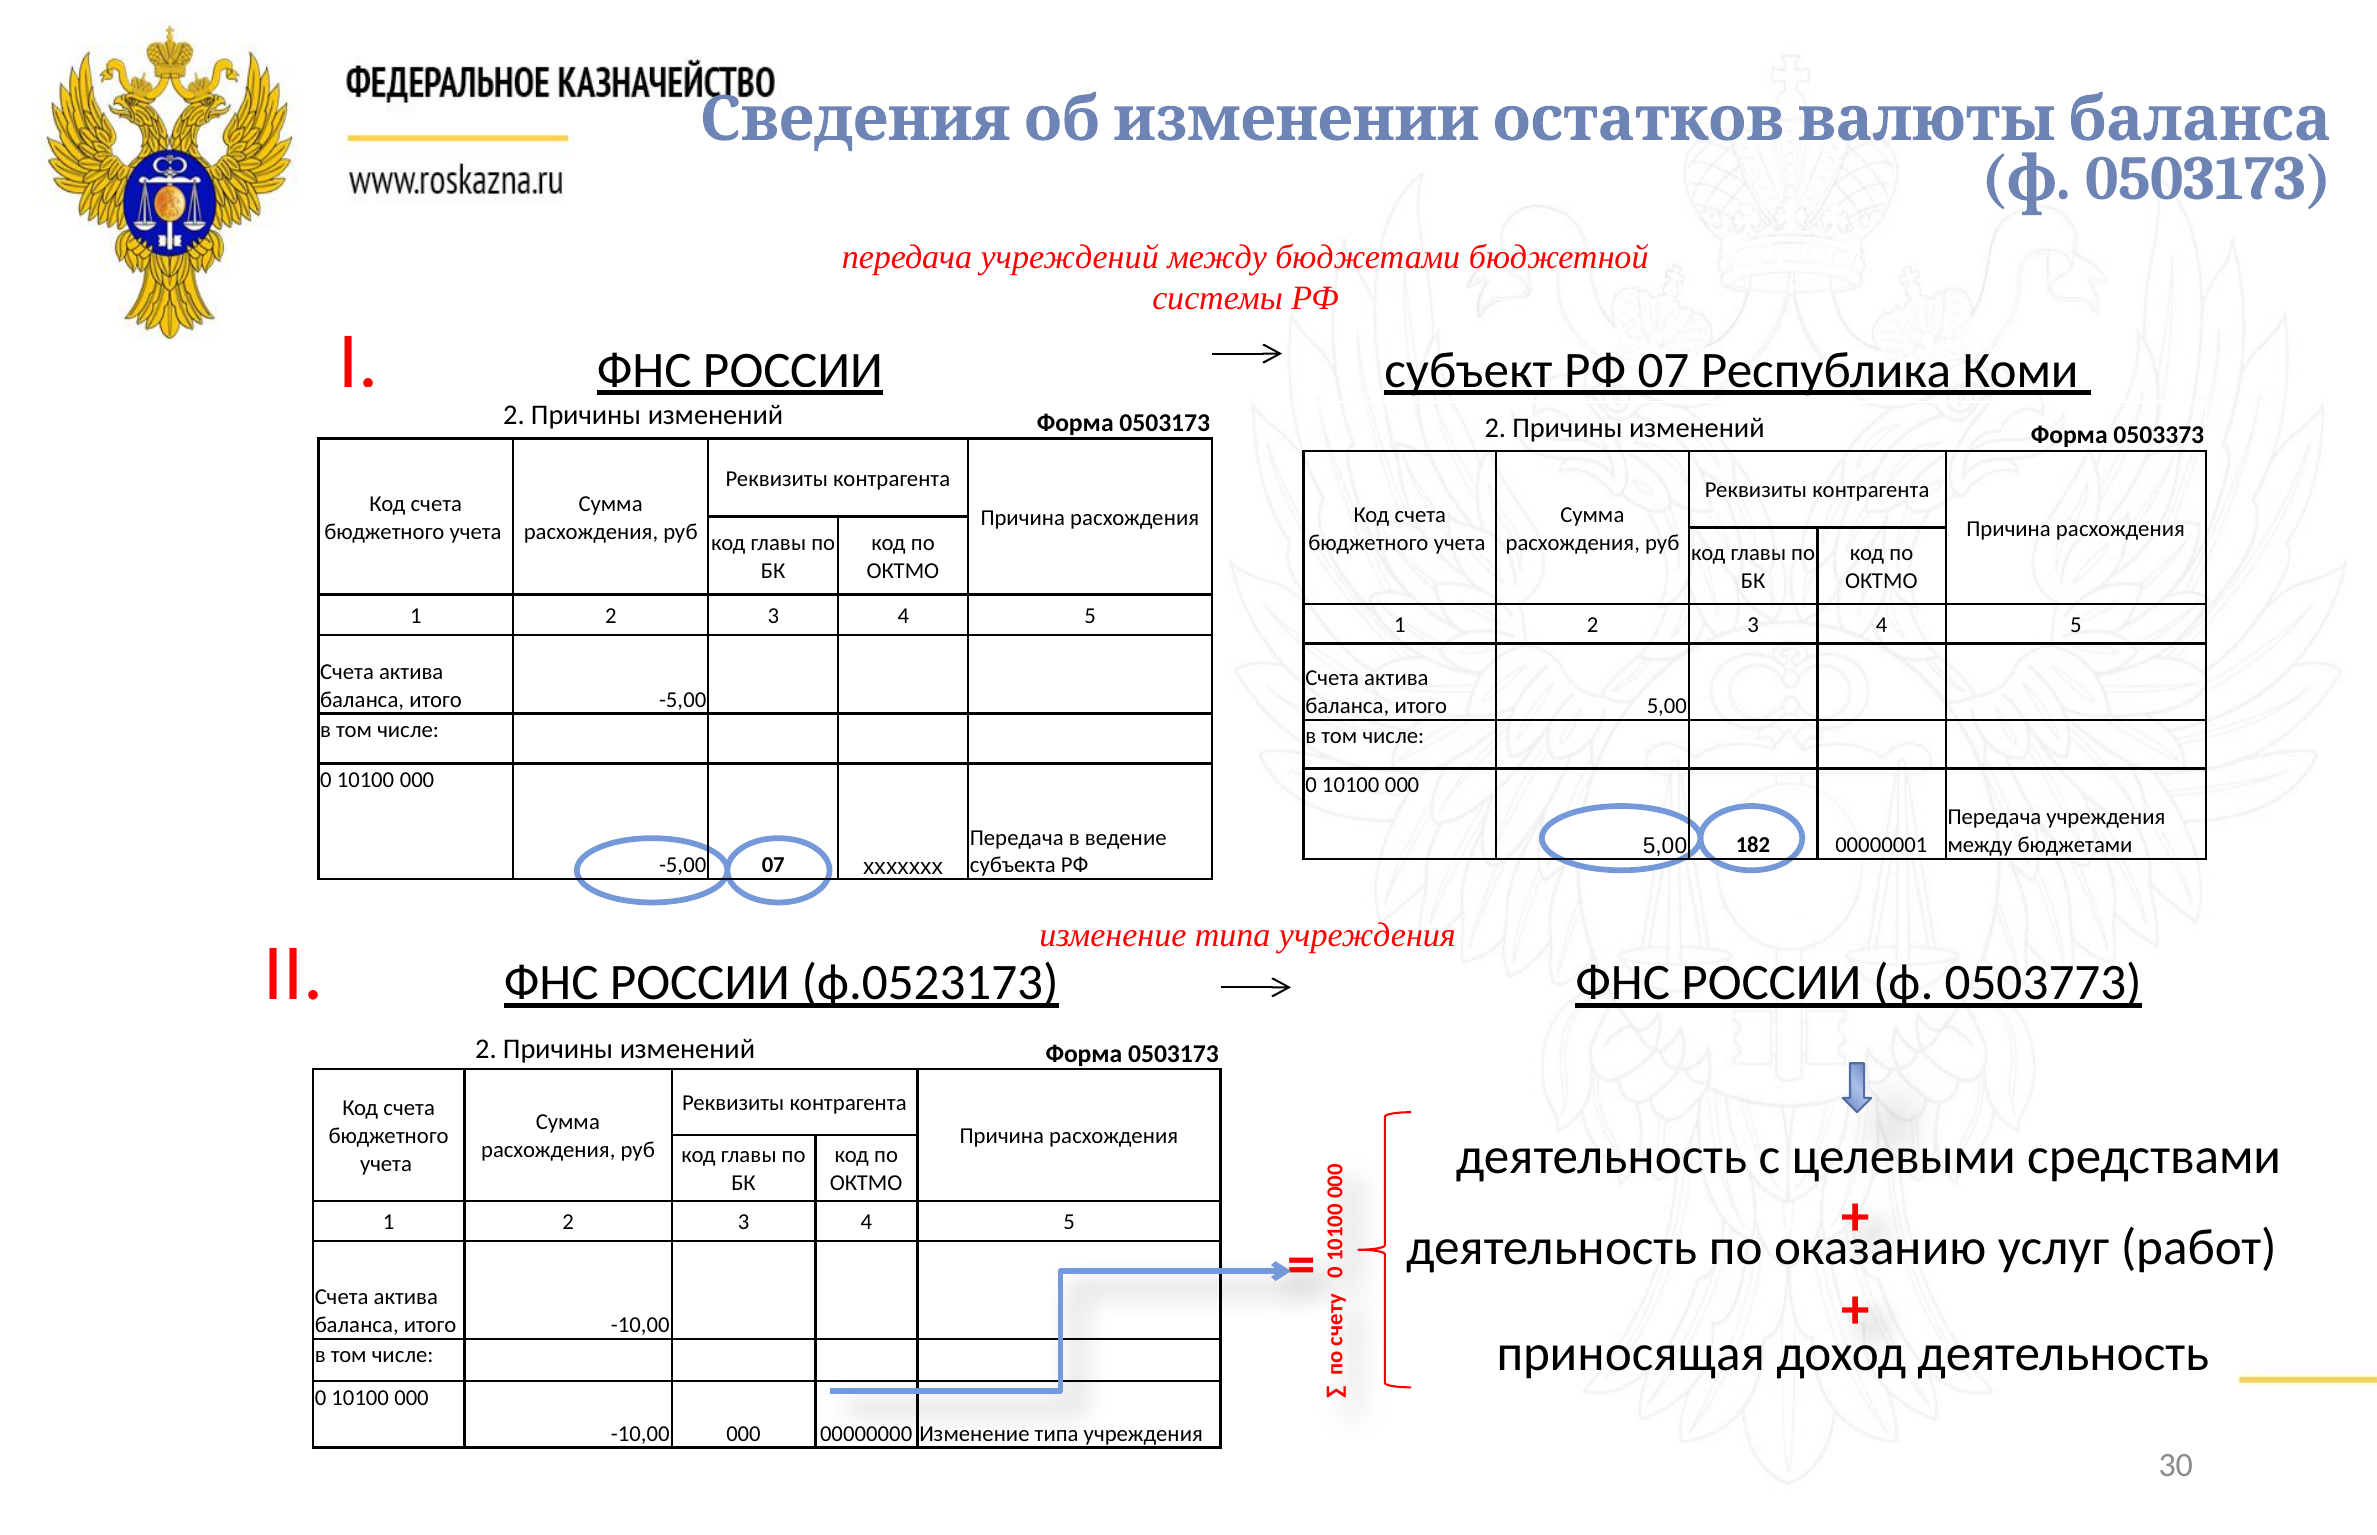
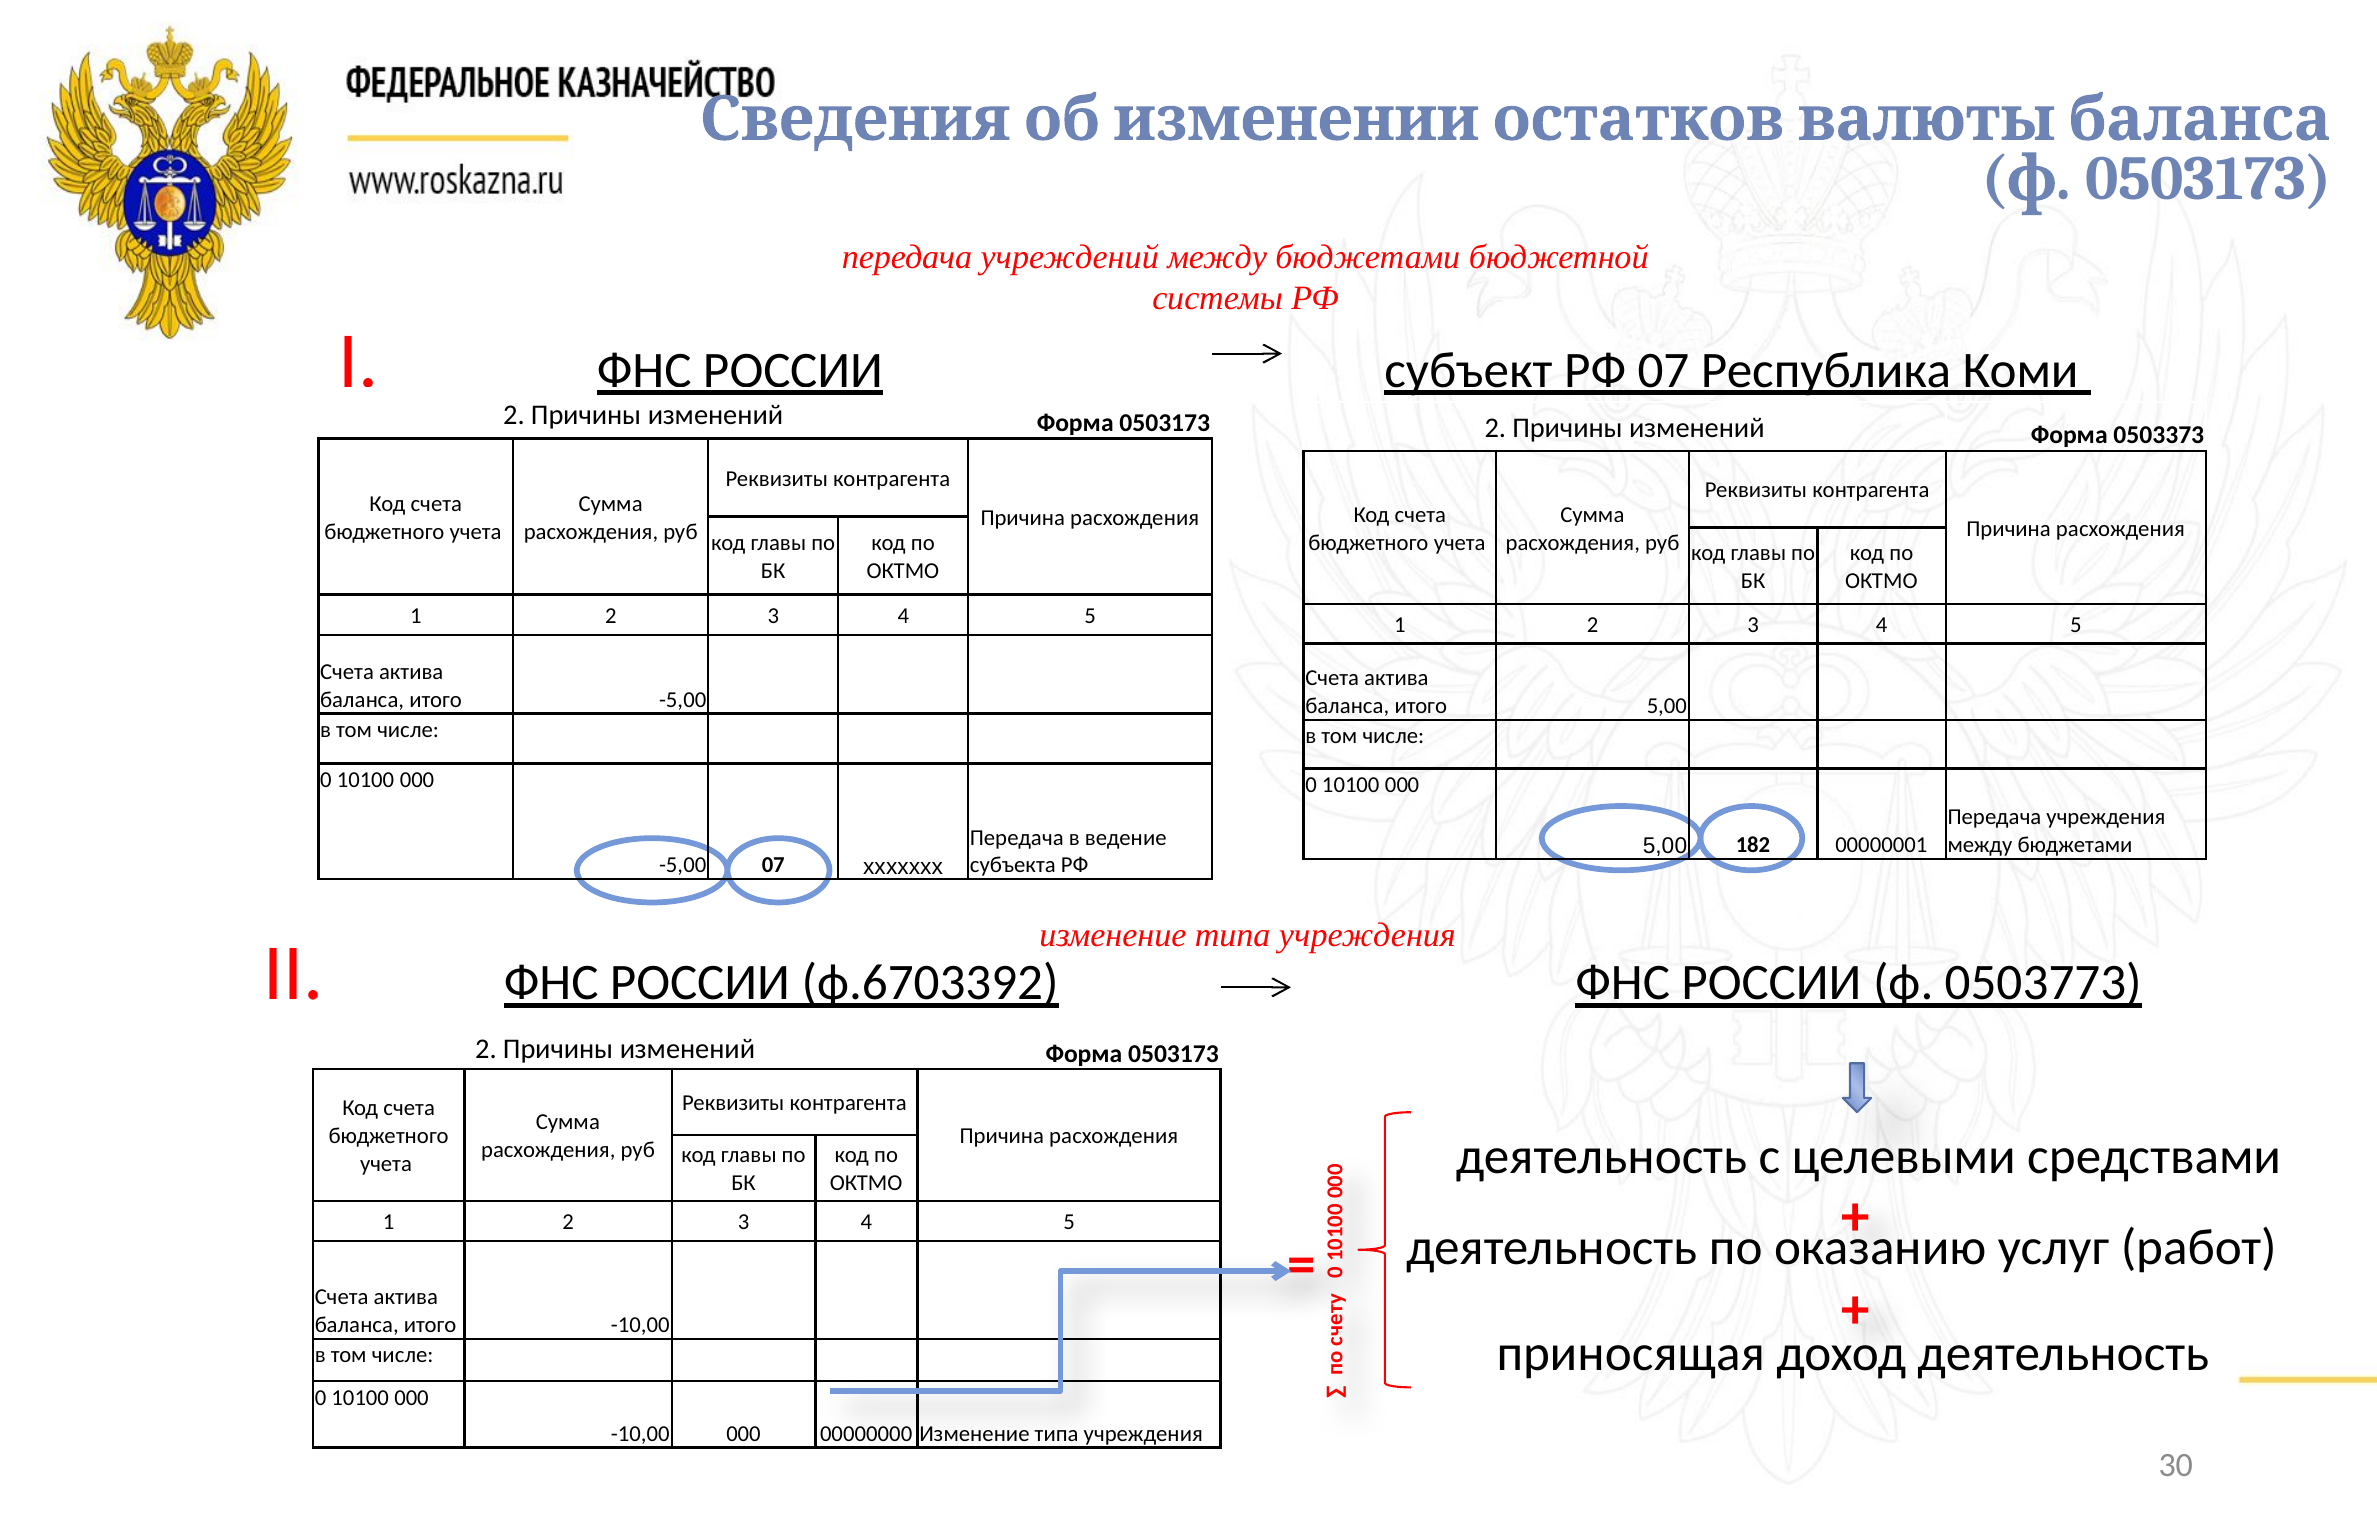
ф.0523173: ф.0523173 -> ф.6703392
